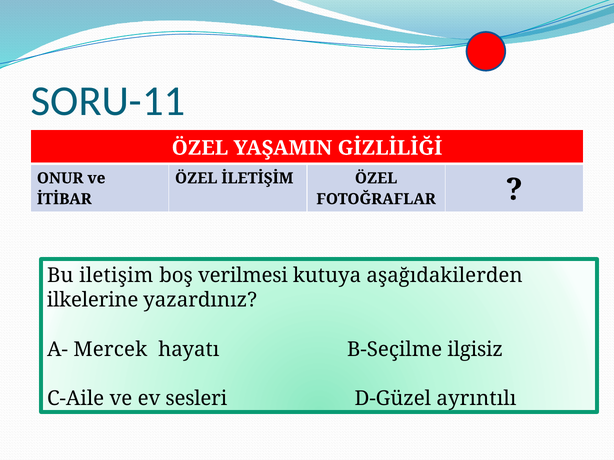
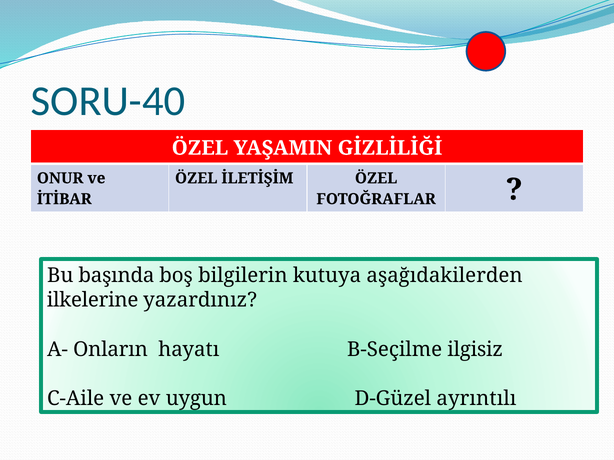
SORU-11: SORU-11 -> SORU-40
iletişim: iletişim -> başında
verilmesi: verilmesi -> bilgilerin
Mercek: Mercek -> Onların
sesleri: sesleri -> uygun
